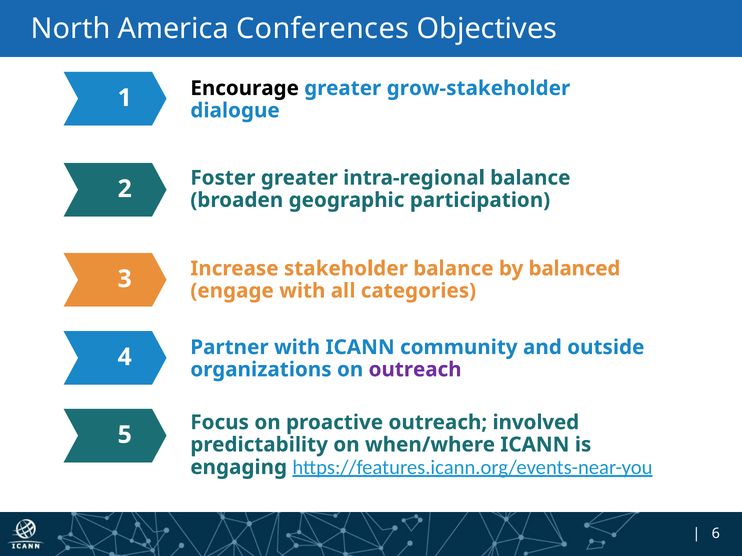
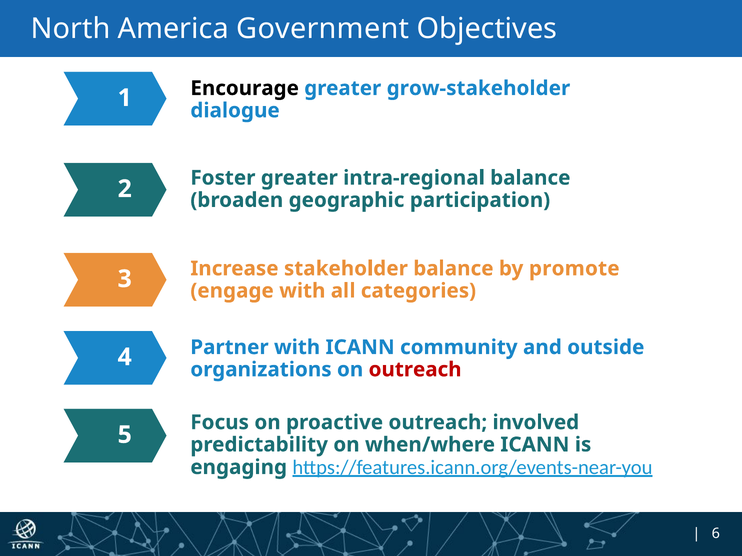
Conferences: Conferences -> Government
balanced: balanced -> promote
outreach at (415, 370) colour: purple -> red
